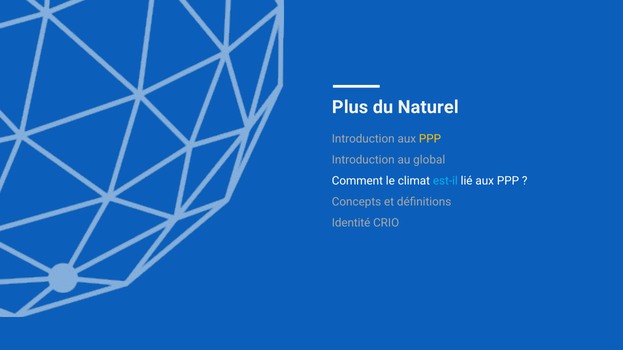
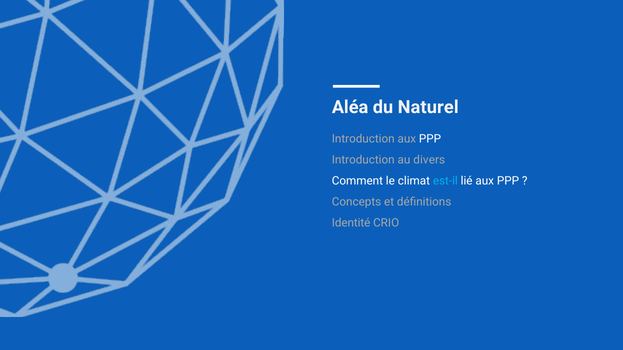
Plus: Plus -> Aléa
PPP at (430, 139) colour: yellow -> white
global: global -> divers
